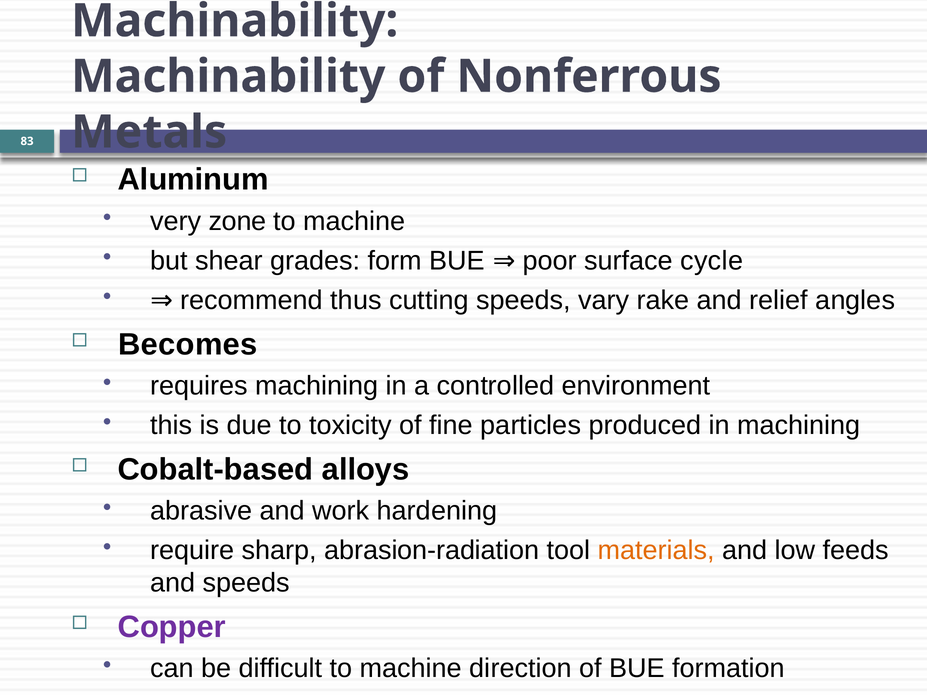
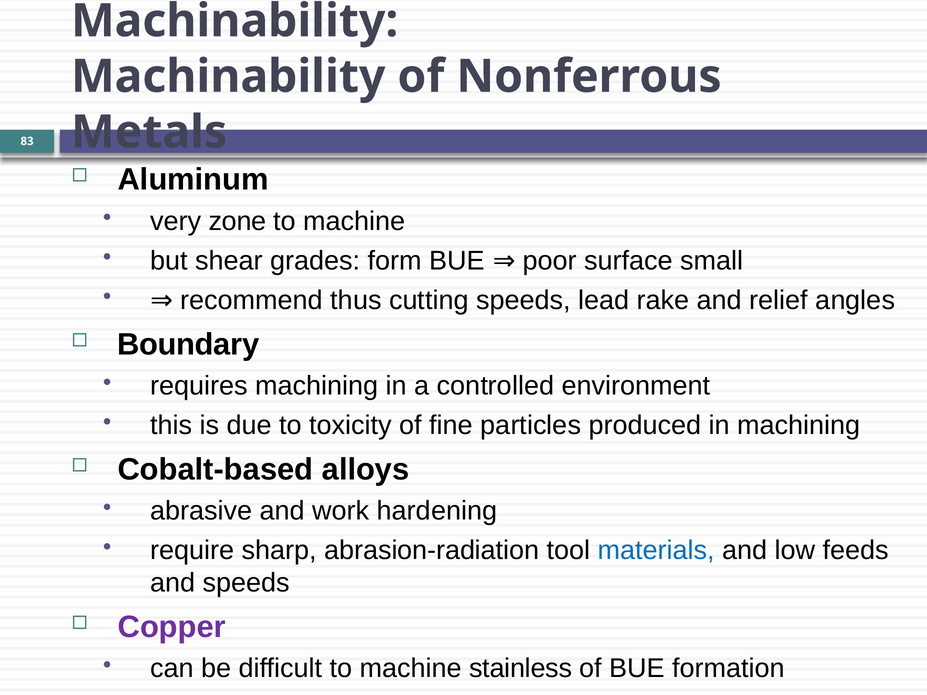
cycle: cycle -> small
vary: vary -> lead
Becomes: Becomes -> Boundary
materials colour: orange -> blue
direction: direction -> stainless
